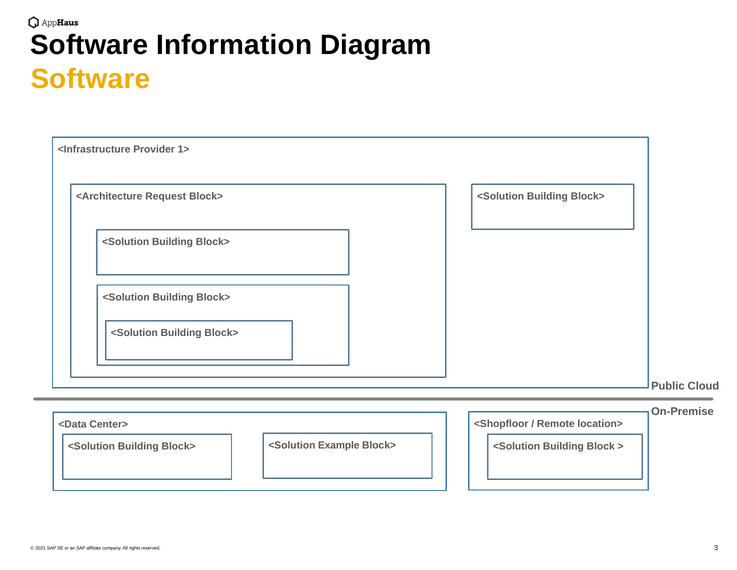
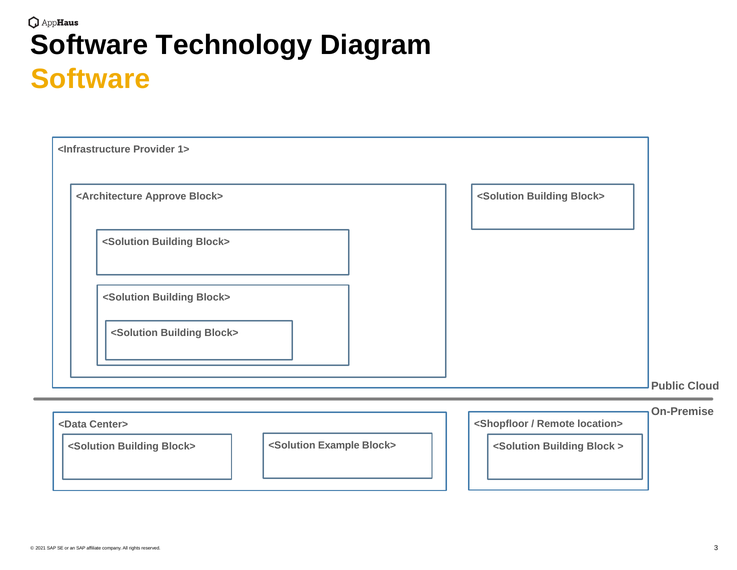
Information: Information -> Technology
Request: Request -> Approve
